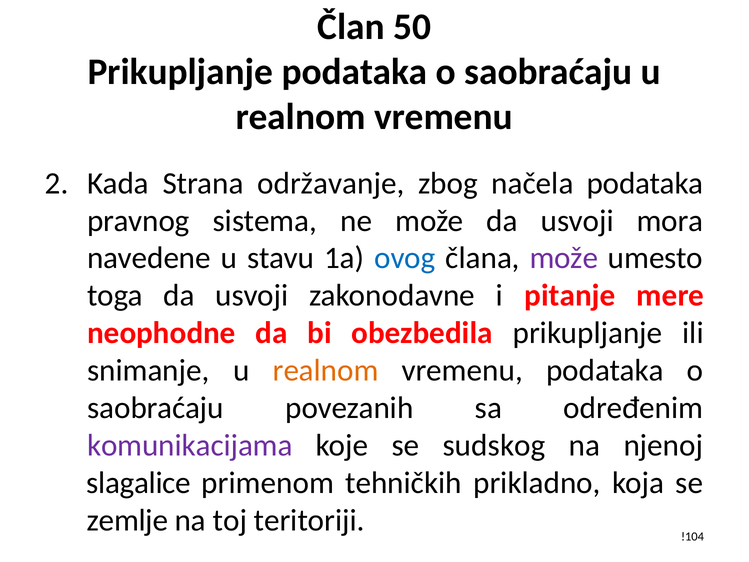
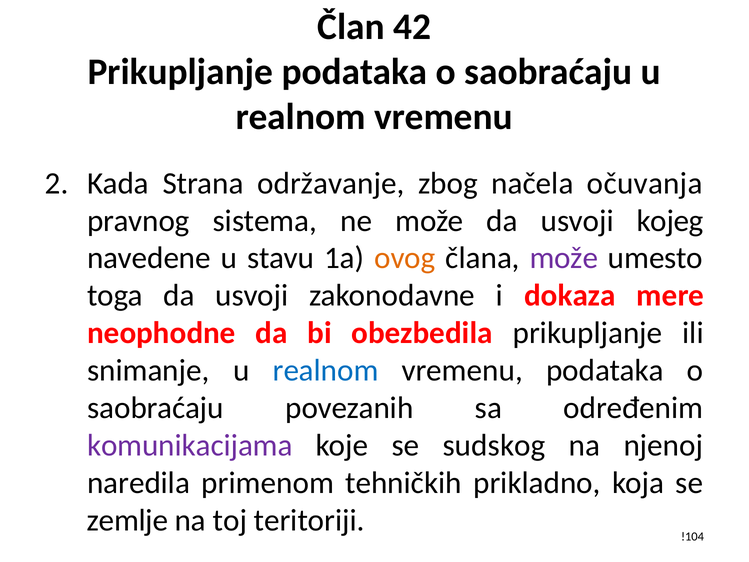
50: 50 -> 42
načela podataka: podataka -> očuvanja
mora: mora -> kojeg
ovog colour: blue -> orange
pitanje: pitanje -> dokaza
realnom at (326, 370) colour: orange -> blue
slagalice: slagalice -> naredila
